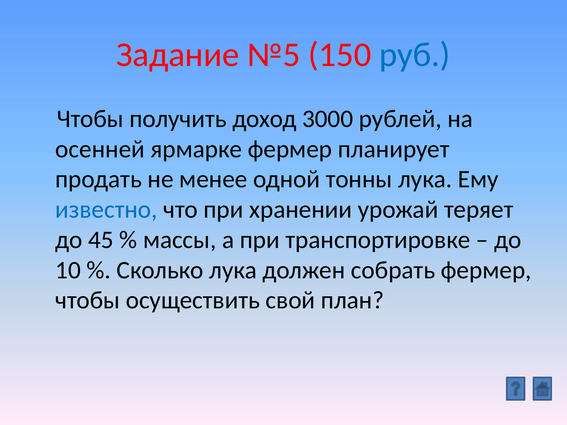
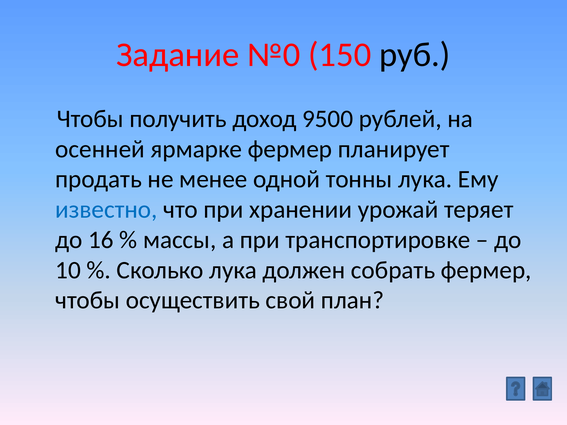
№5: №5 -> №0
руб colour: blue -> black
3000: 3000 -> 9500
45: 45 -> 16
